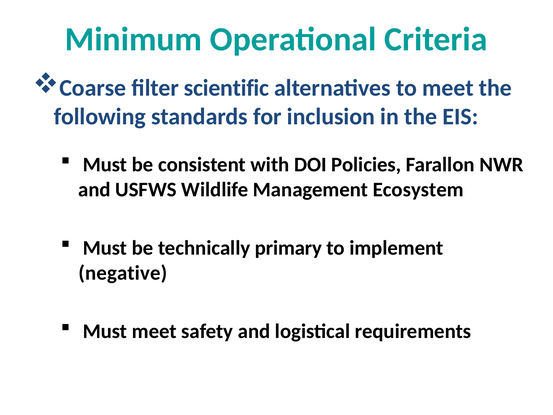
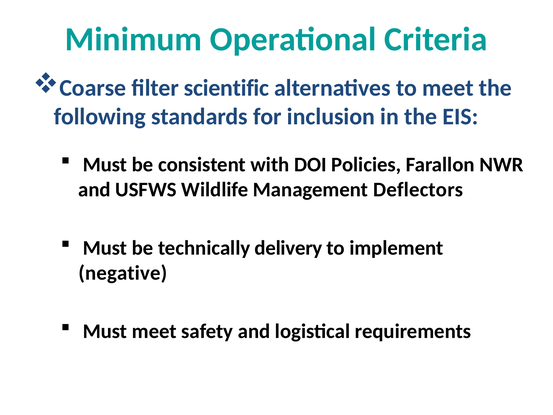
Ecosystem: Ecosystem -> Deflectors
primary: primary -> delivery
